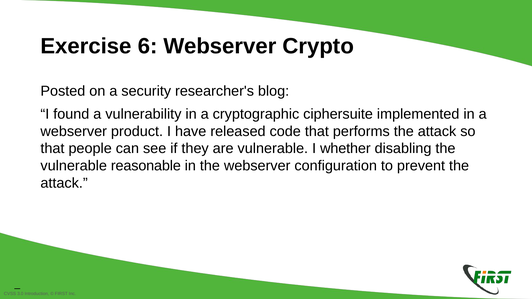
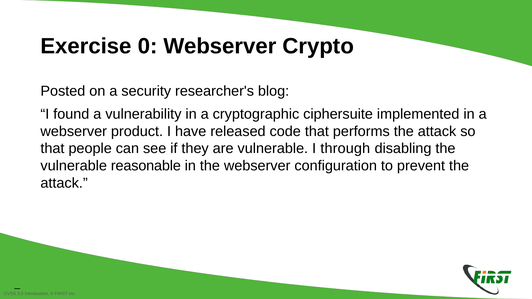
6: 6 -> 0
whether: whether -> through
